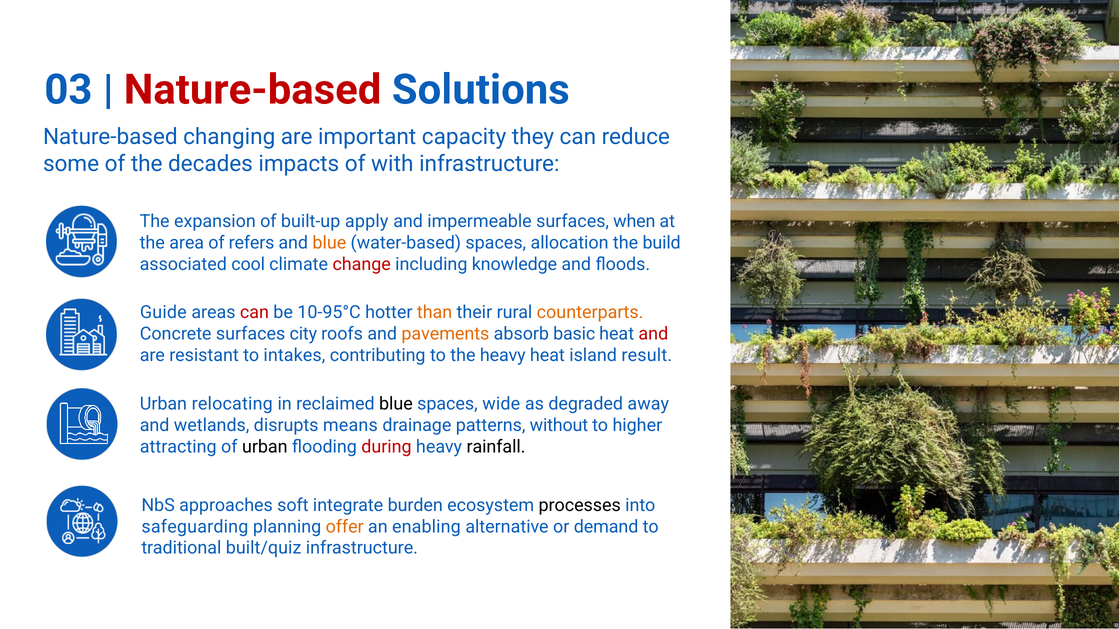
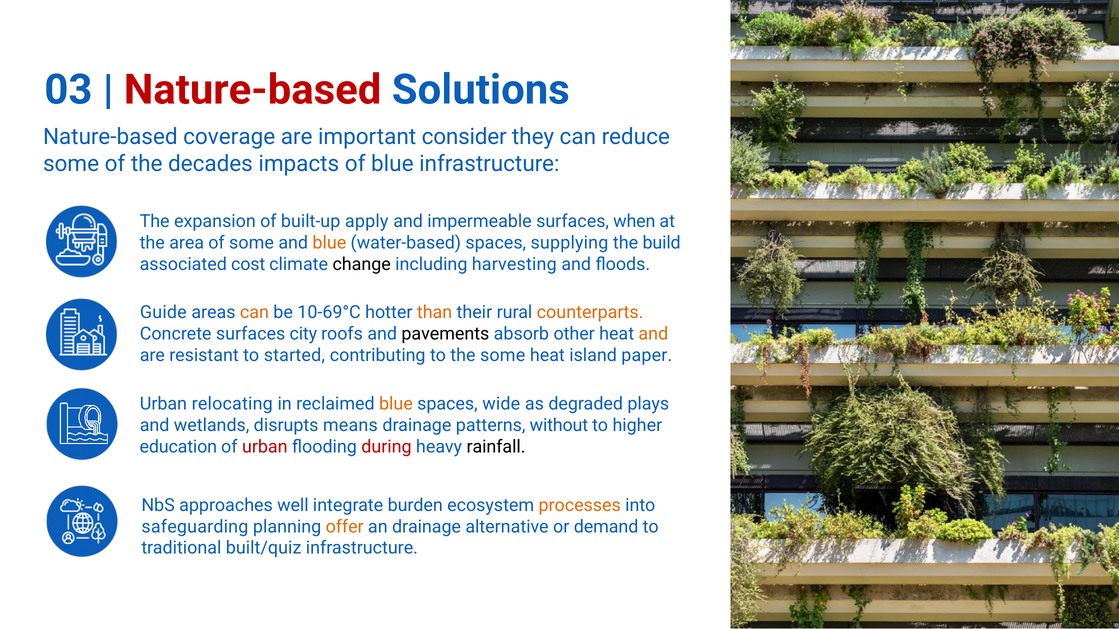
changing: changing -> coverage
capacity: capacity -> consider
of with: with -> blue
of refers: refers -> some
allocation: allocation -> supplying
cool: cool -> cost
change colour: red -> black
knowledge: knowledge -> harvesting
can at (254, 313) colour: red -> orange
10-95°C: 10-95°C -> 10-69°C
pavements colour: orange -> black
basic: basic -> other
and at (653, 334) colour: red -> orange
intakes: intakes -> started
the heavy: heavy -> some
result: result -> paper
blue at (396, 404) colour: black -> orange
away: away -> plays
attracting: attracting -> education
urban at (265, 447) colour: black -> red
soft: soft -> well
processes colour: black -> orange
an enabling: enabling -> drainage
